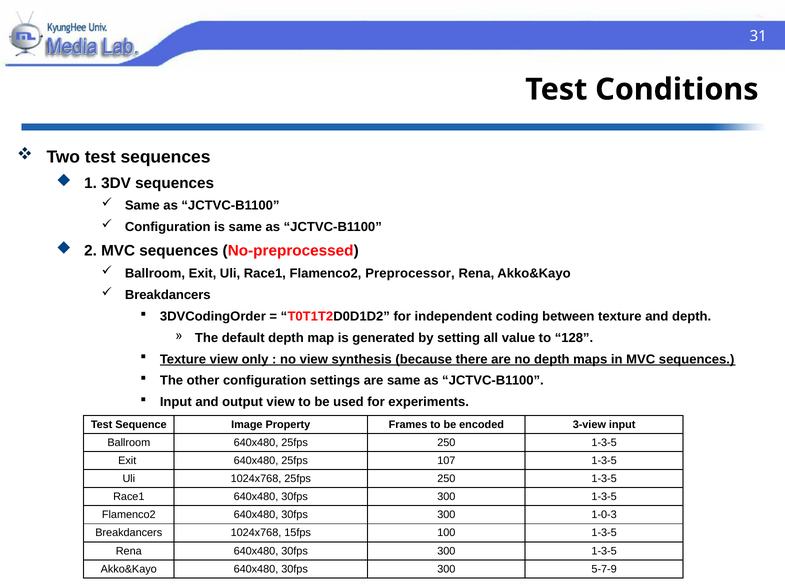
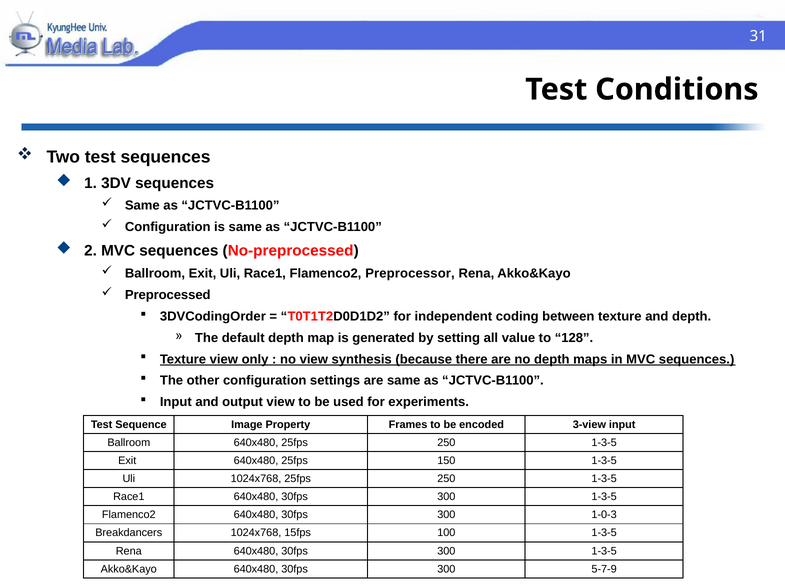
Breakdancers at (168, 295): Breakdancers -> Preprocessed
107: 107 -> 150
